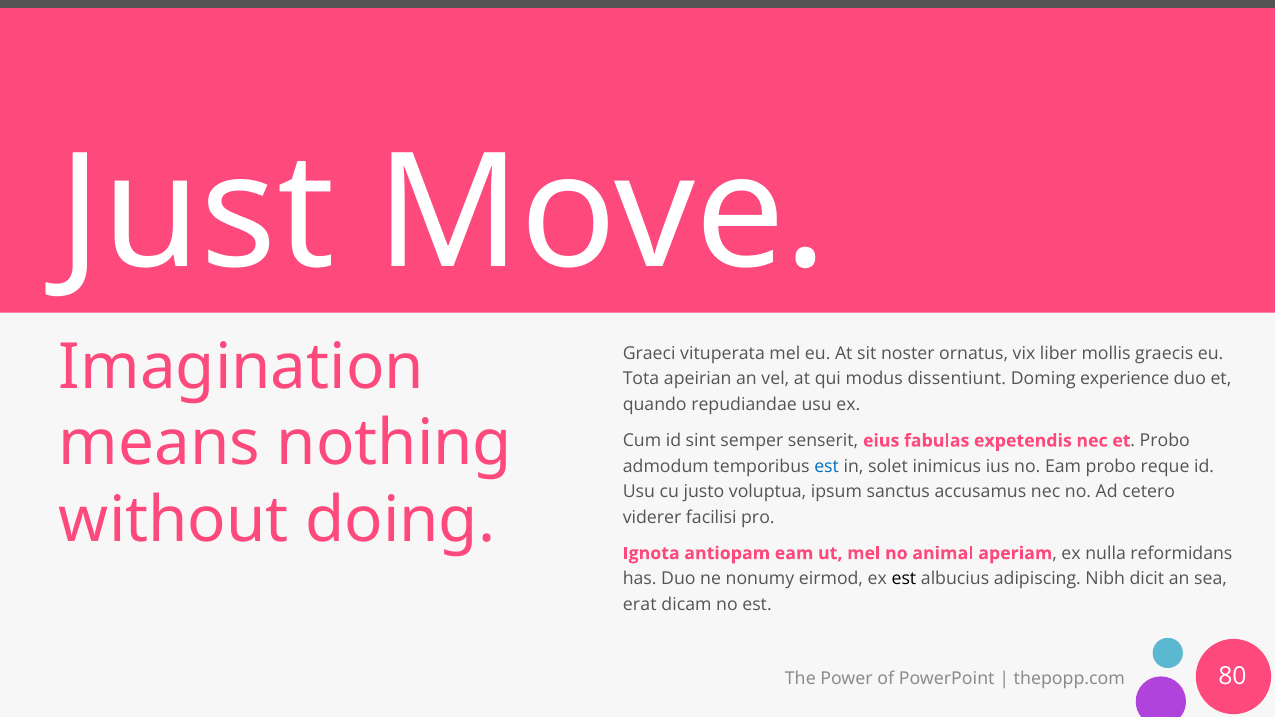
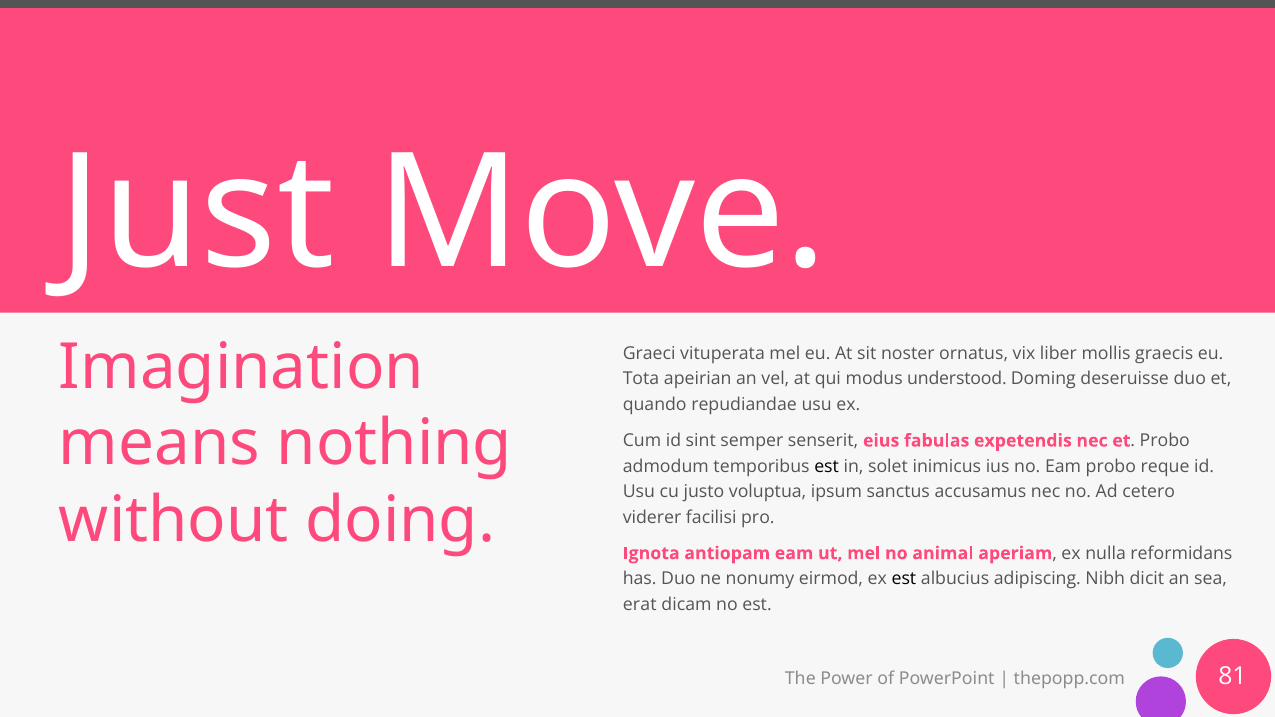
dissentiunt: dissentiunt -> understood
experience: experience -> deseruisse
est at (827, 466) colour: blue -> black
80: 80 -> 81
